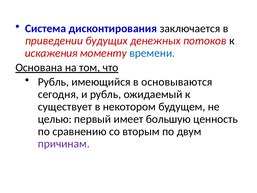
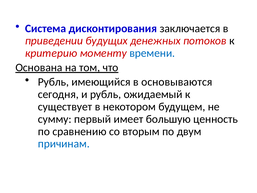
искажения: искажения -> критерию
целью: целью -> сумму
причинам colour: purple -> blue
